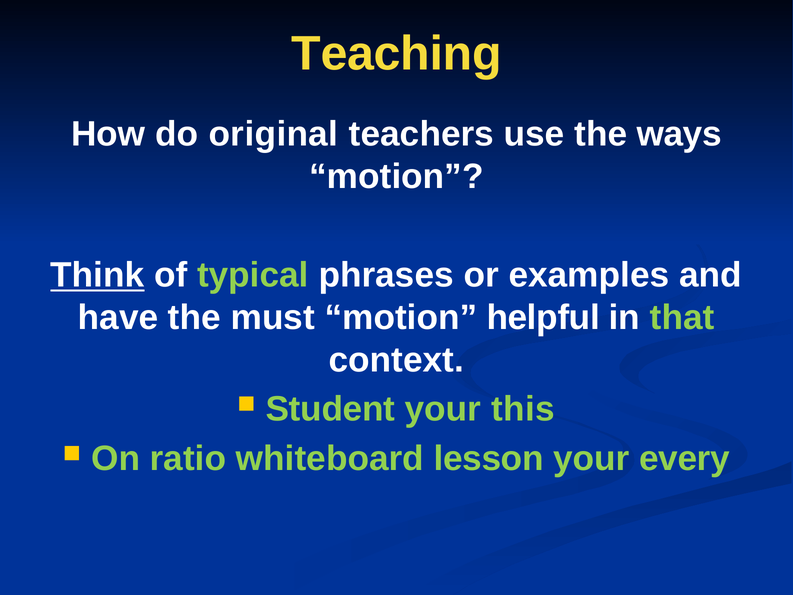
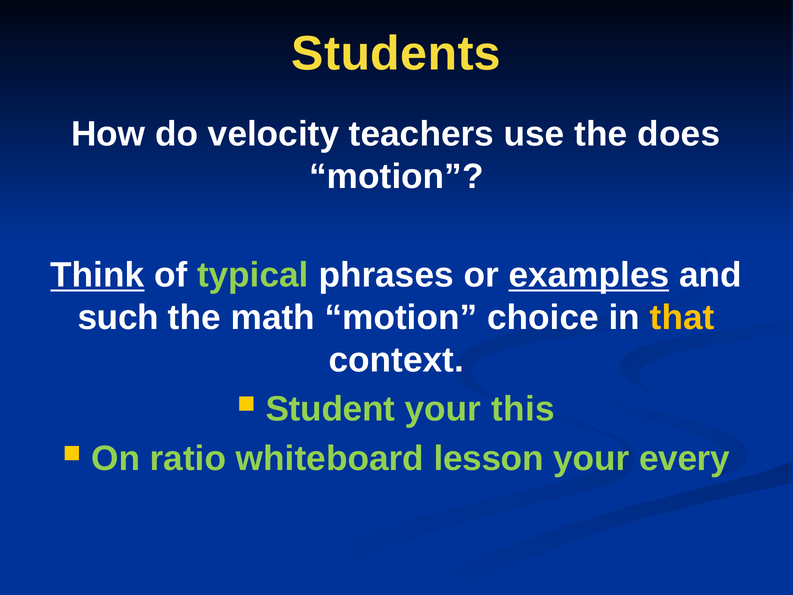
Teaching: Teaching -> Students
original: original -> velocity
ways: ways -> does
examples underline: none -> present
have: have -> such
must: must -> math
helpful: helpful -> choice
that colour: light green -> yellow
